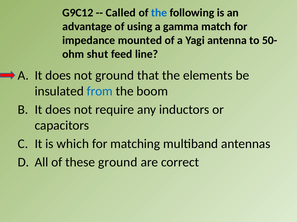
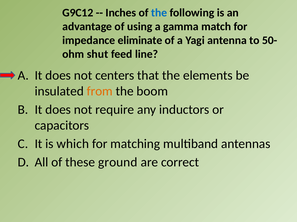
Called: Called -> Inches
mounted: mounted -> eliminate
not ground: ground -> centers
from colour: blue -> orange
